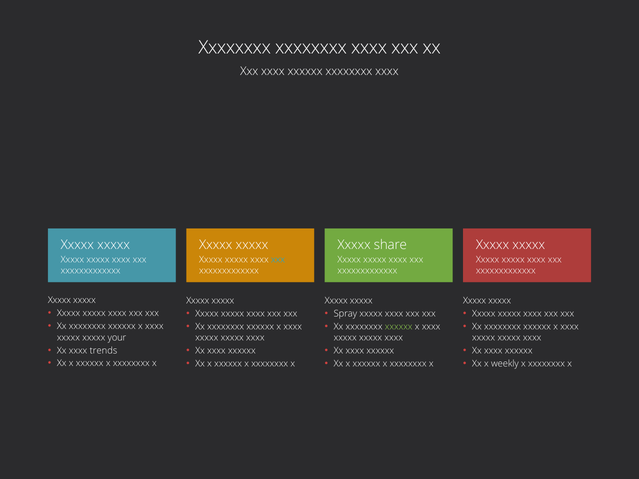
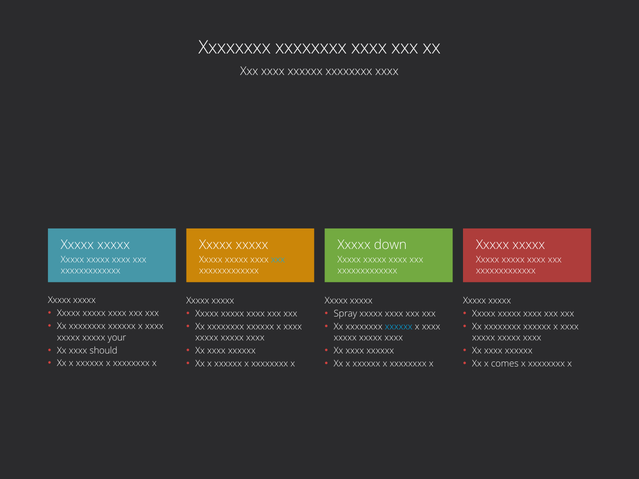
share: share -> down
xxxxxx at (399, 327) colour: light green -> light blue
trends: trends -> should
weekly: weekly -> comes
